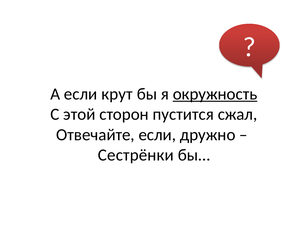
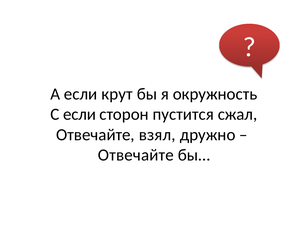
окружность underline: present -> none
С этой: этой -> если
Отвечайте если: если -> взял
Сестрёнки at (136, 155): Сестрёнки -> Отвечайте
